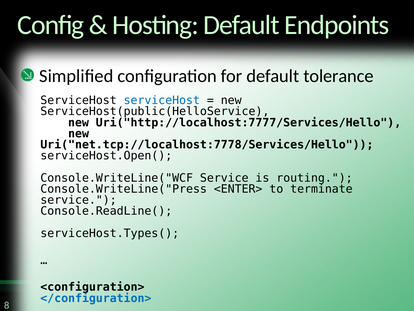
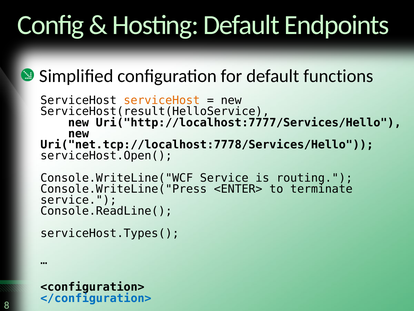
tolerance: tolerance -> functions
serviceHost at (162, 100) colour: blue -> orange
ServiceHost(public(HelloService: ServiceHost(public(HelloService -> ServiceHost(result(HelloService
